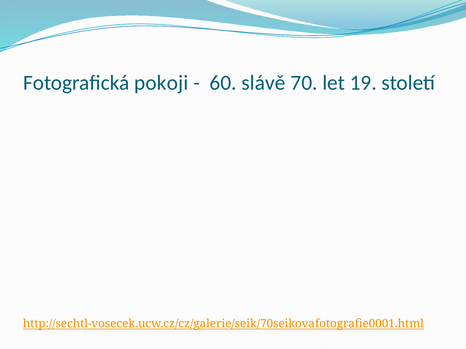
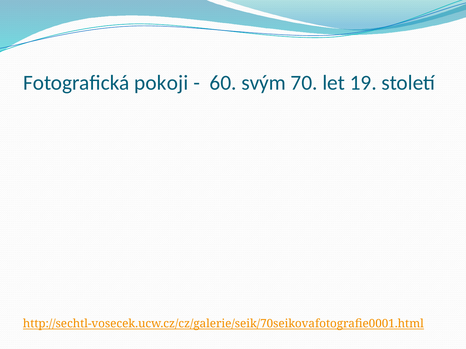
slávě: slávě -> svým
